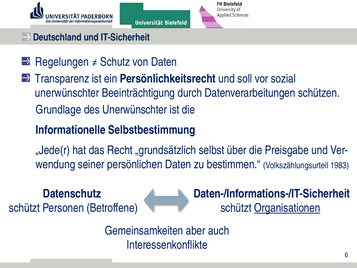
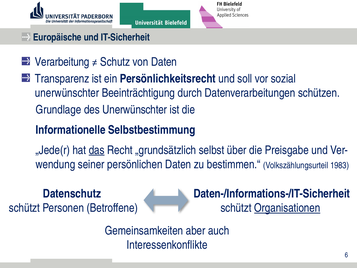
Deutschland: Deutschland -> Europäische
Regelungen: Regelungen -> Verarbeitung
das underline: none -> present
